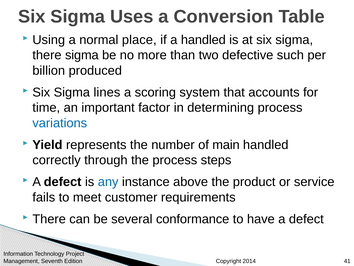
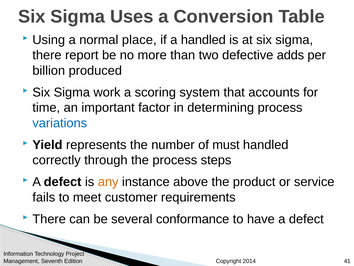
there sigma: sigma -> report
such: such -> adds
lines: lines -> work
main: main -> must
any colour: blue -> orange
